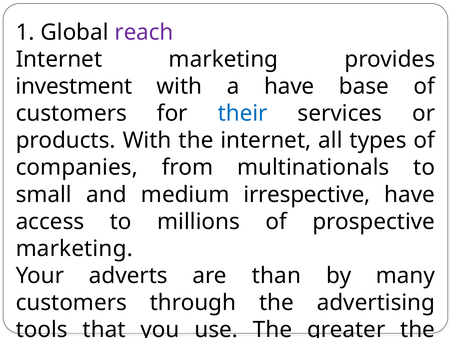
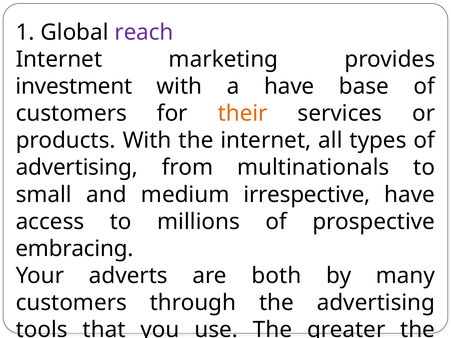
their colour: blue -> orange
companies at (77, 168): companies -> advertising
marketing at (74, 249): marketing -> embracing
than: than -> both
